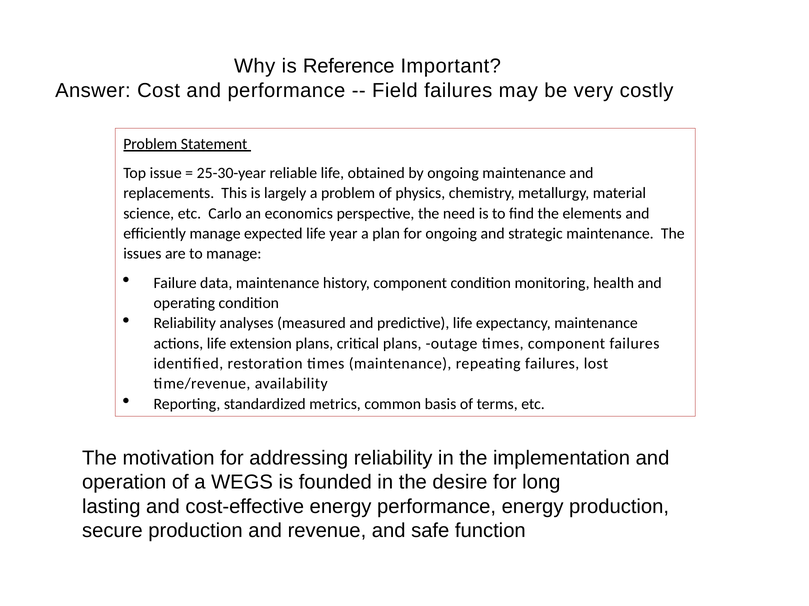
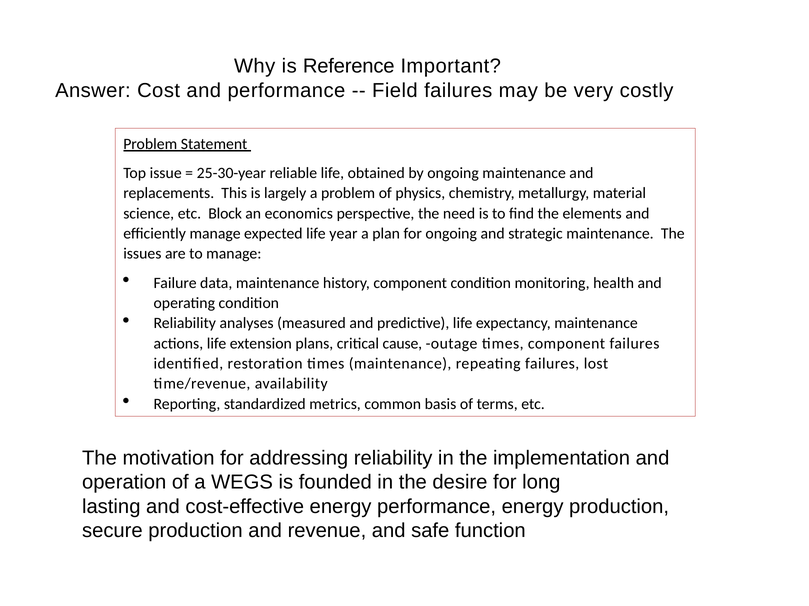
Carlo: Carlo -> Block
critical plans: plans -> cause
